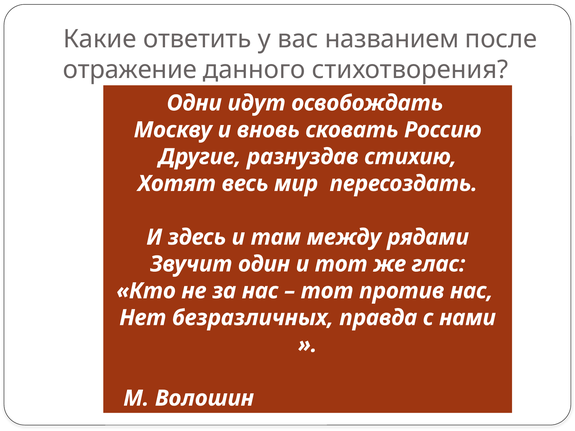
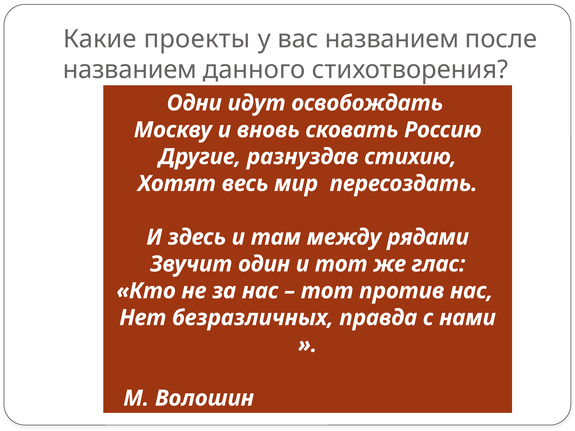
ответить: ответить -> проекты
отражение at (130, 70): отражение -> названием
